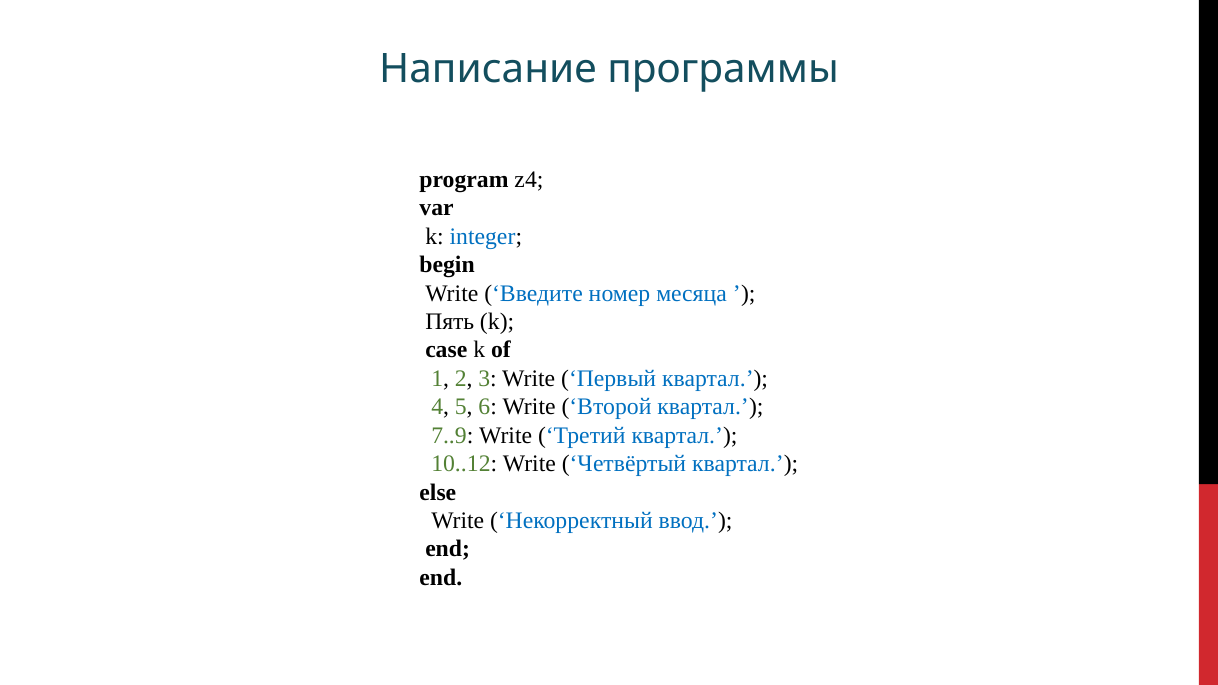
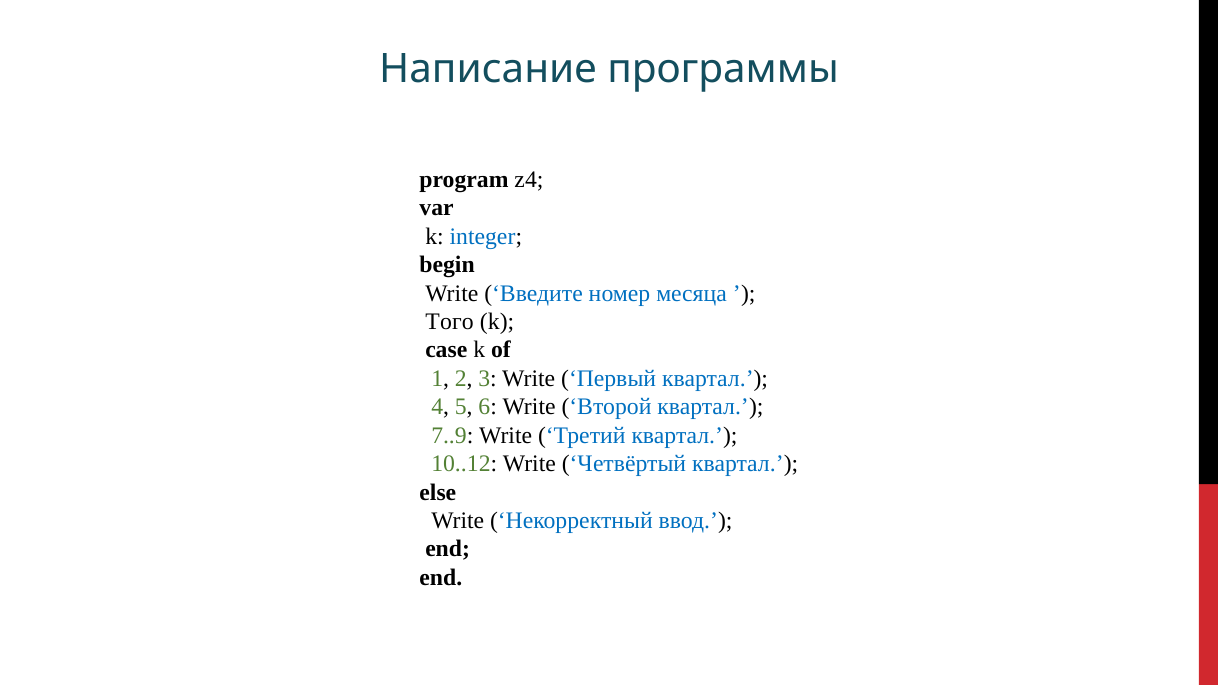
Пять: Пять -> Того
